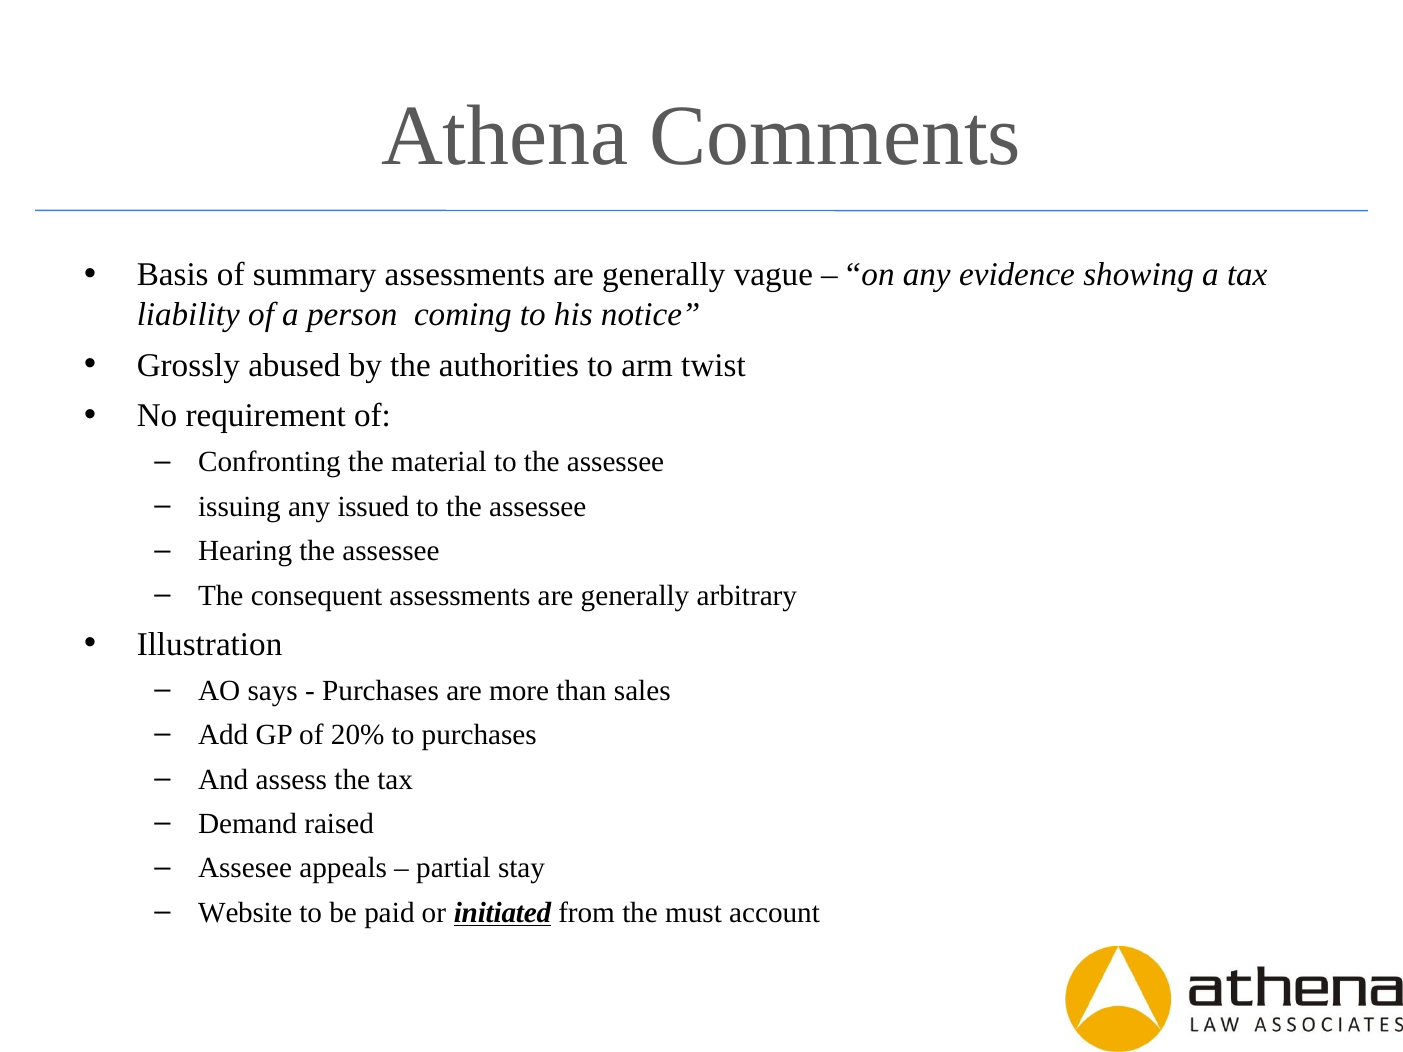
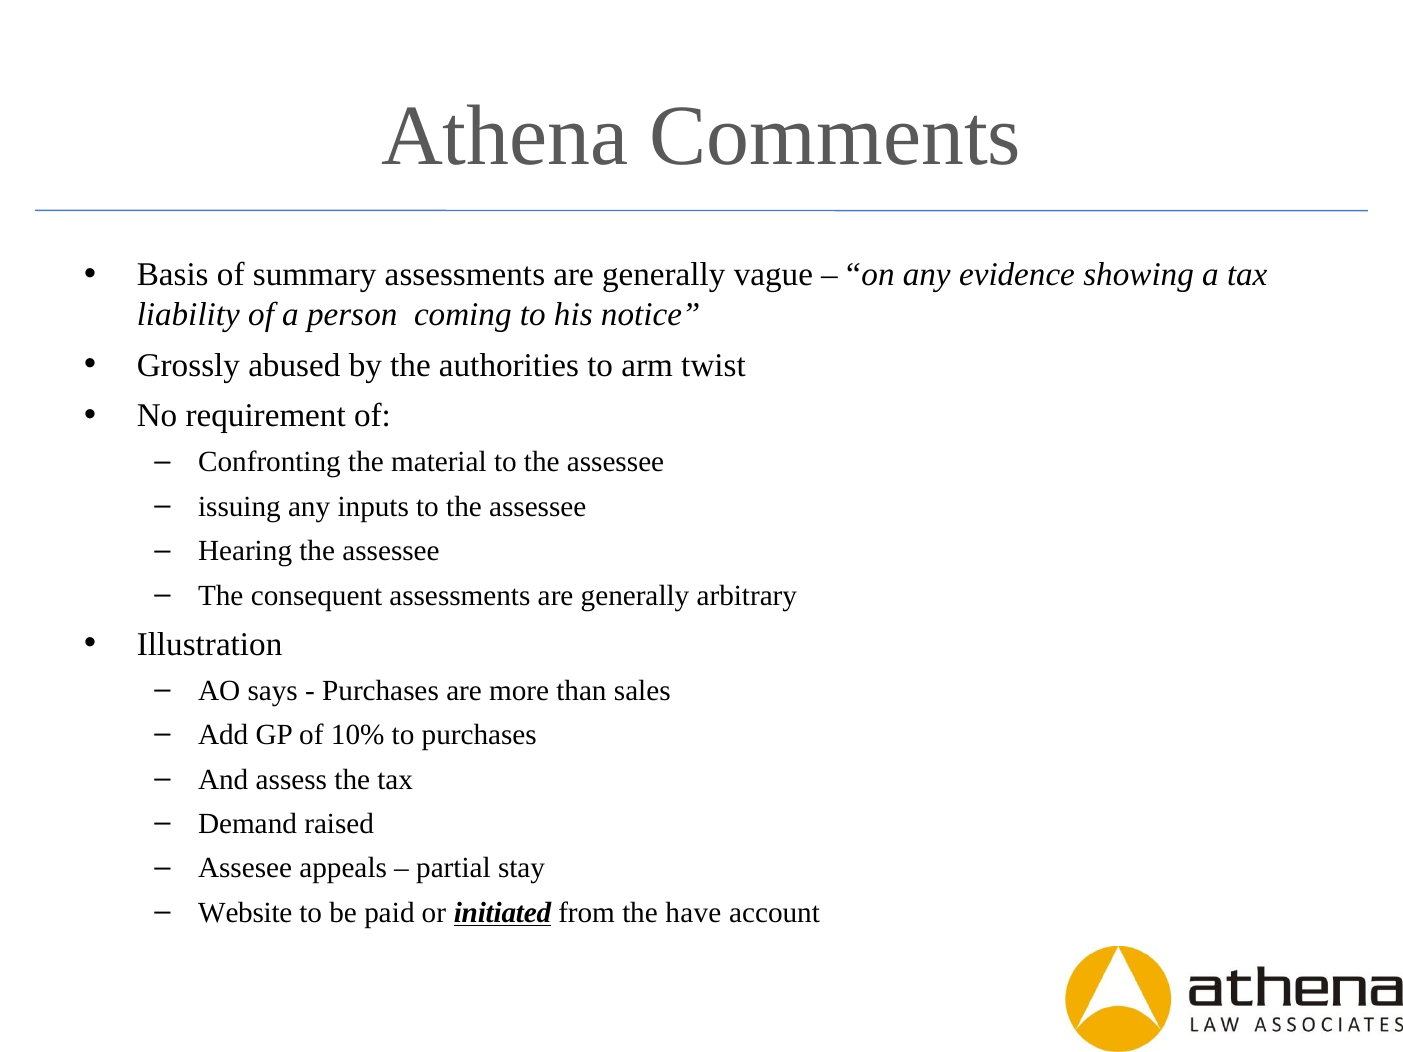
issued: issued -> inputs
20%: 20% -> 10%
must: must -> have
